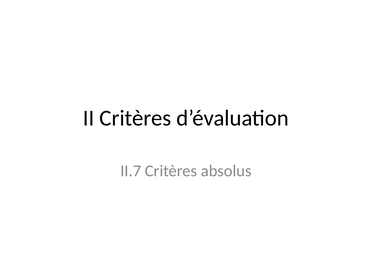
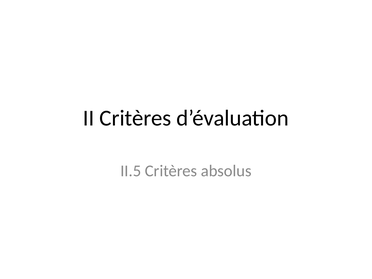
II.7: II.7 -> II.5
